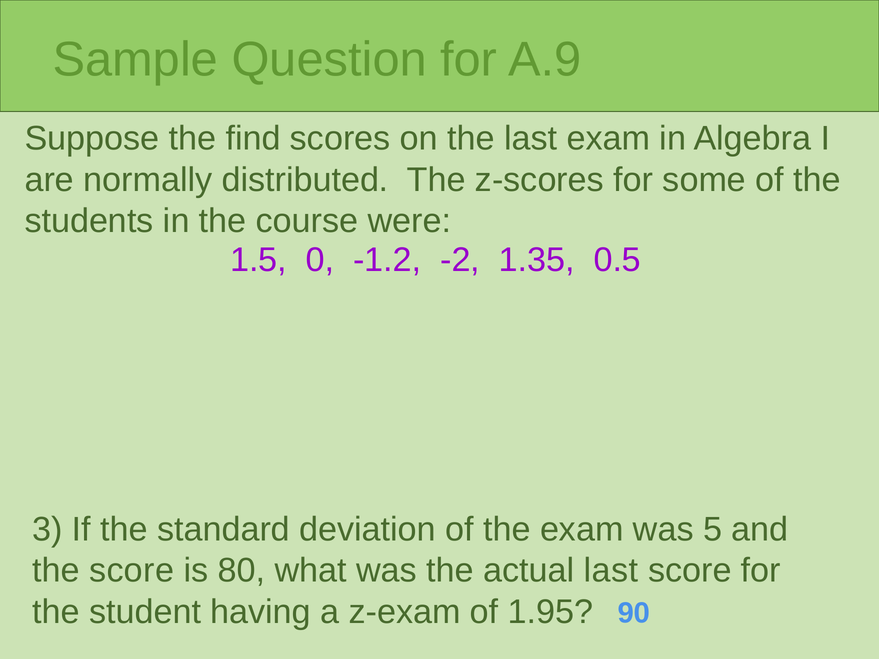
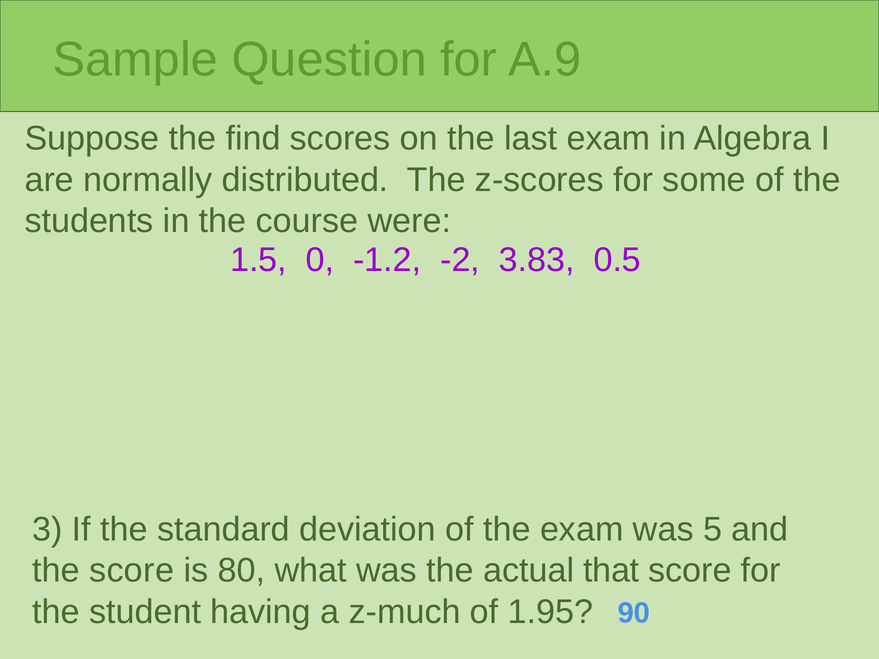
1.35: 1.35 -> 3.83
actual last: last -> that
z-exam: z-exam -> z-much
